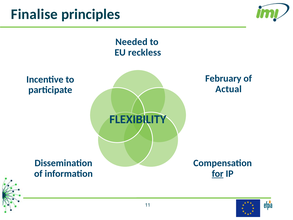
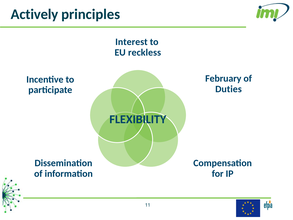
Finalise: Finalise -> Actively
Needed: Needed -> Interest
Actual: Actual -> Duties
for underline: present -> none
